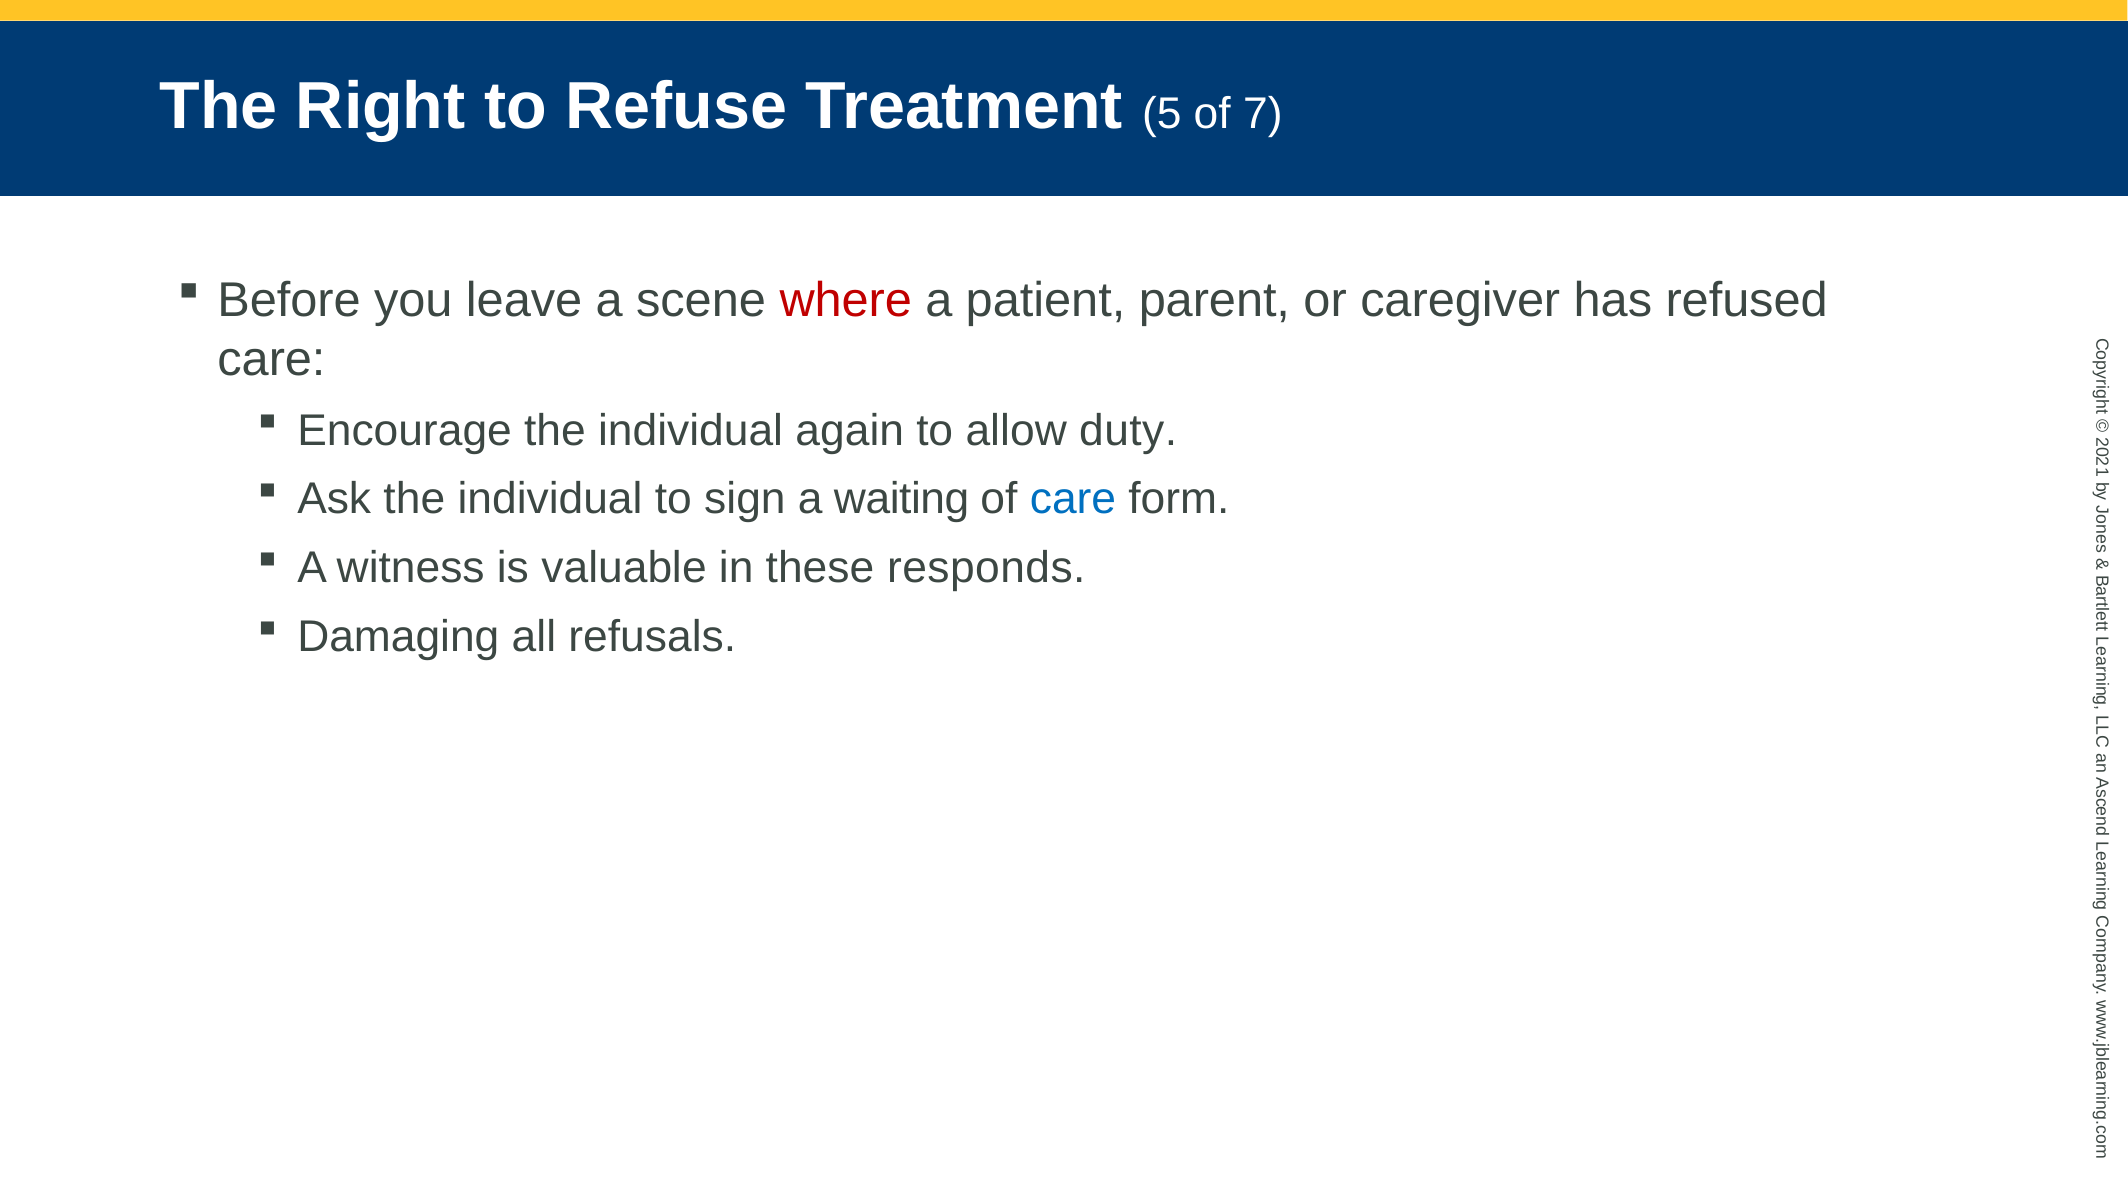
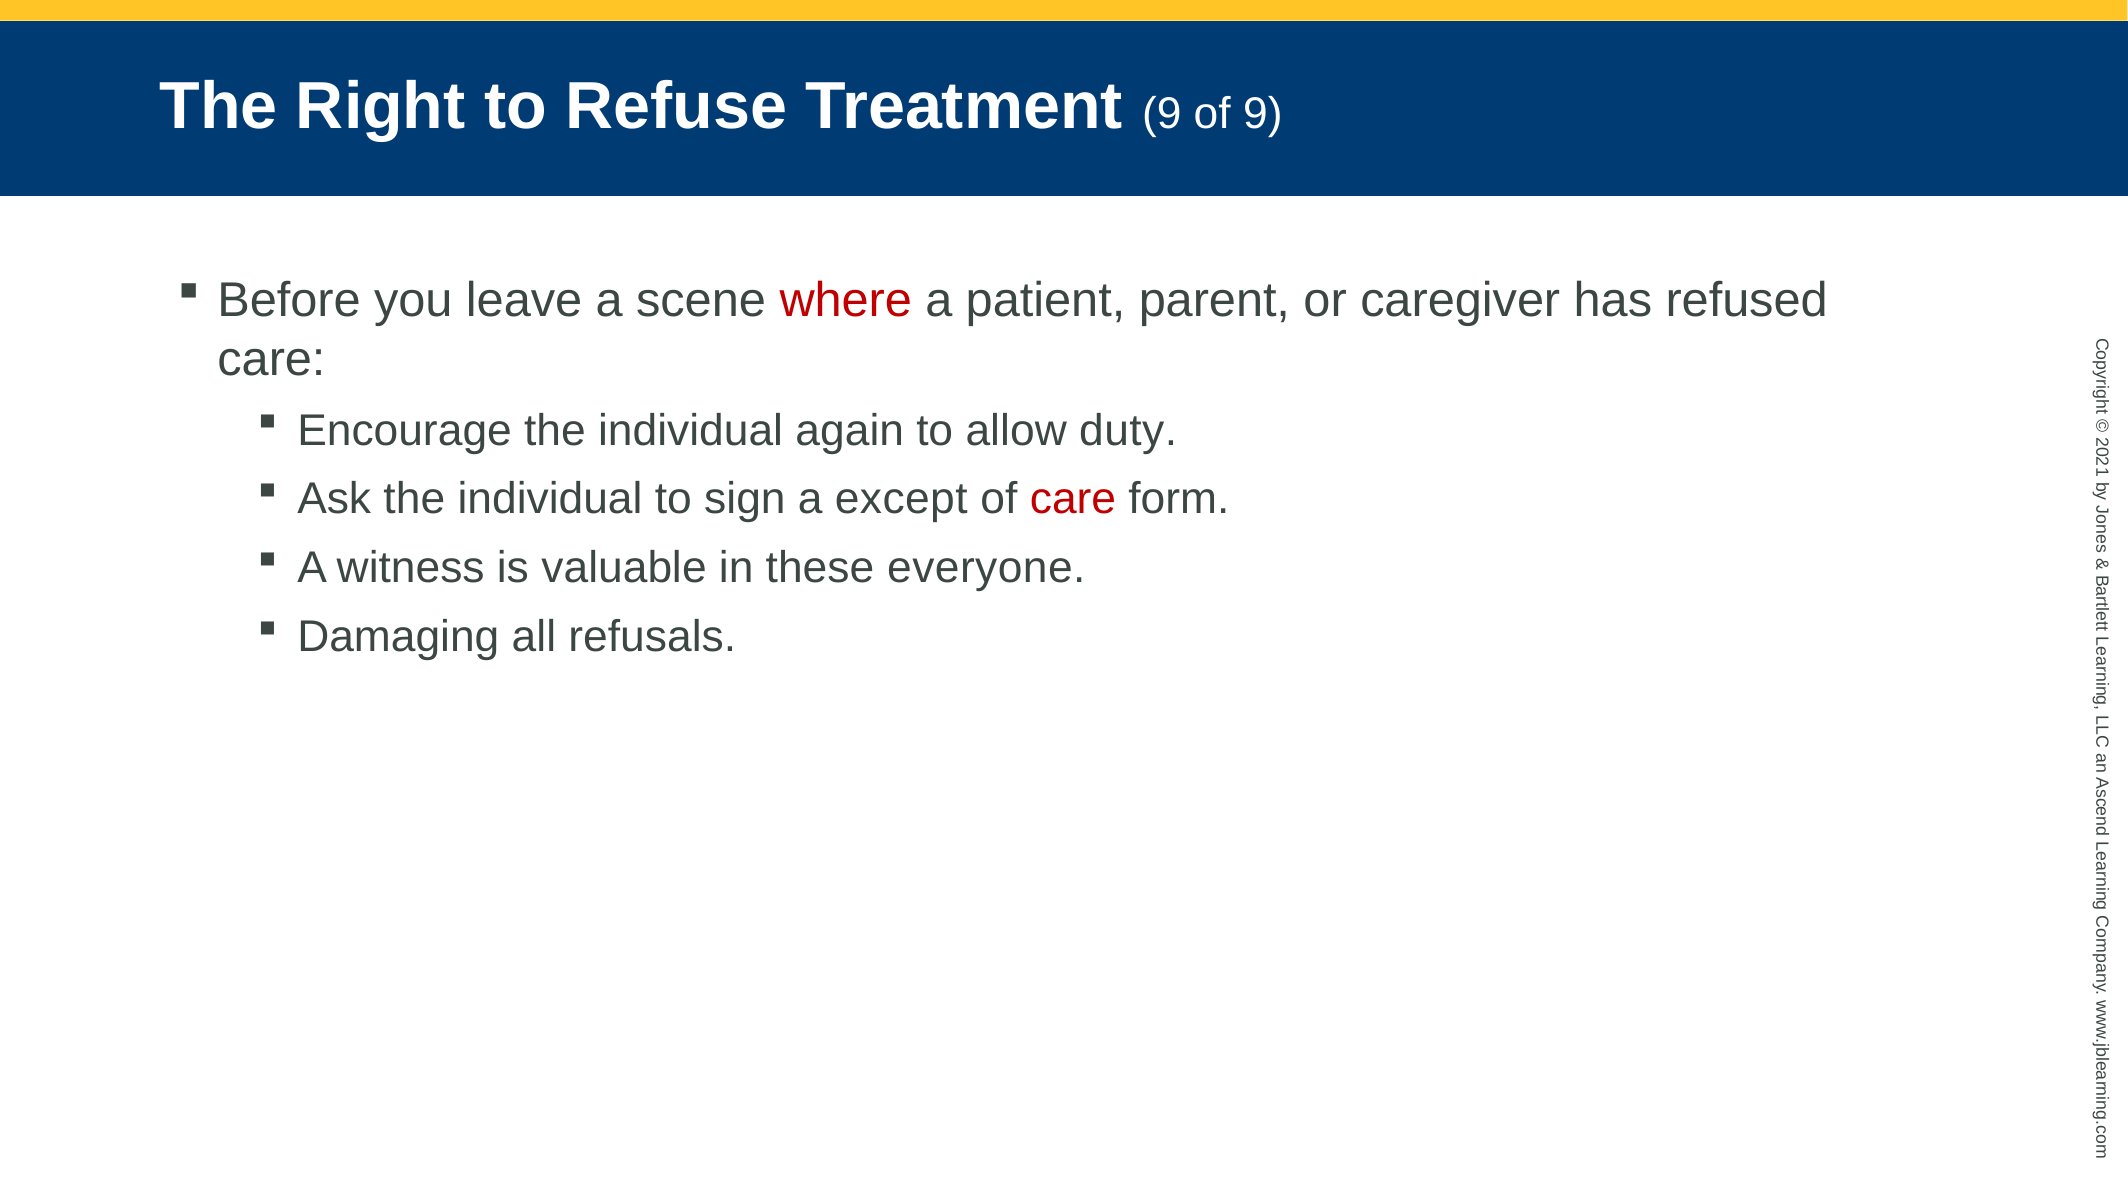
Treatment 5: 5 -> 9
of 7: 7 -> 9
waiting: waiting -> except
care at (1073, 499) colour: blue -> red
responds: responds -> everyone
